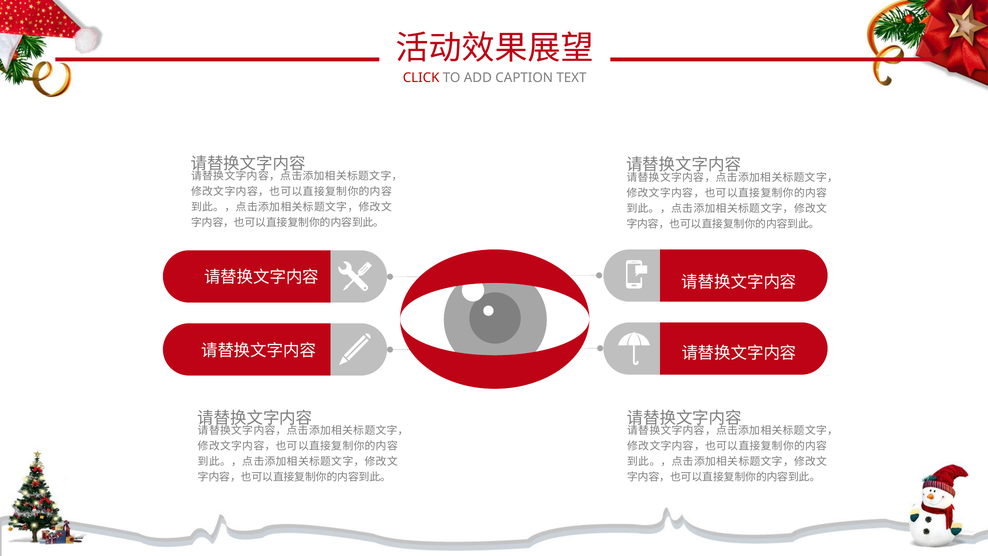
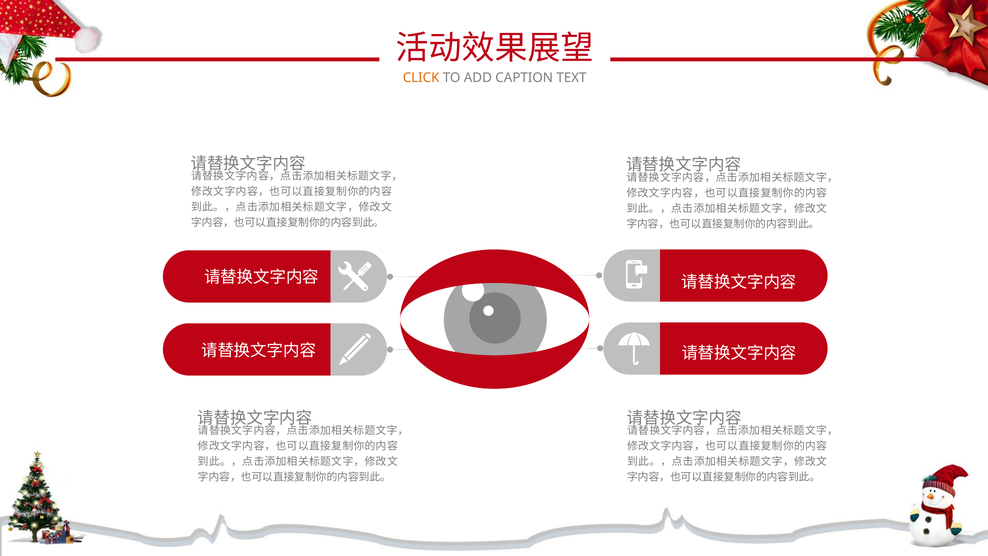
CLICK colour: red -> orange
